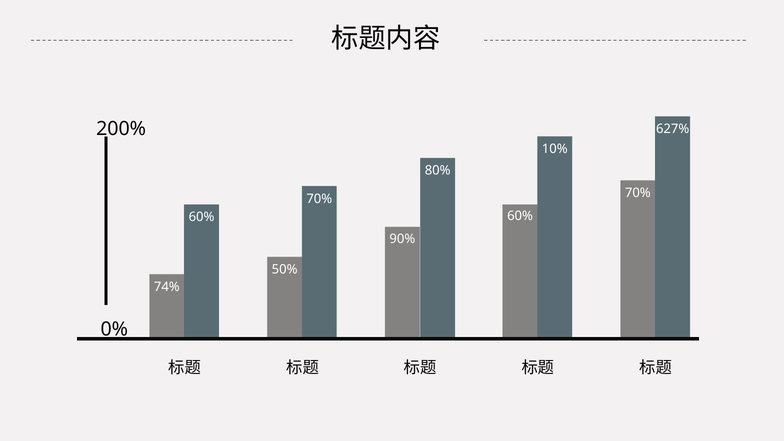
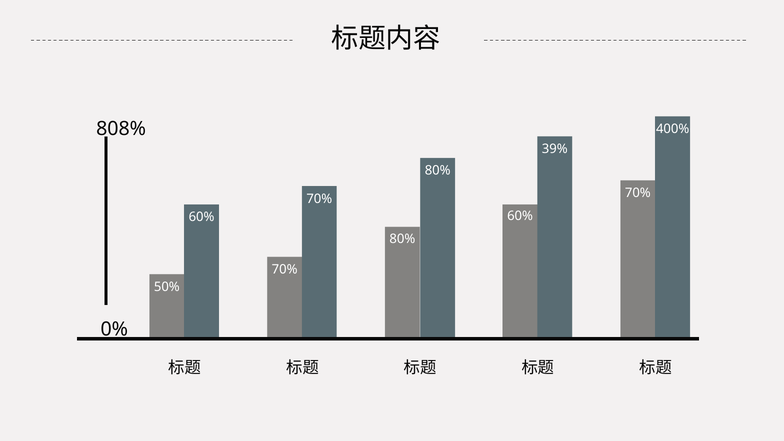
200%: 200% -> 808%
627%: 627% -> 400%
10%: 10% -> 39%
90% at (402, 239): 90% -> 80%
50% at (285, 269): 50% -> 70%
74%: 74% -> 50%
